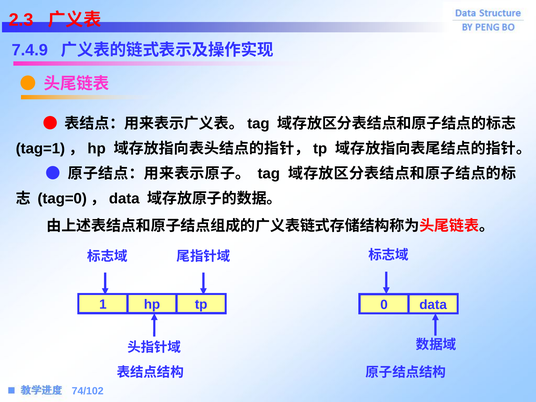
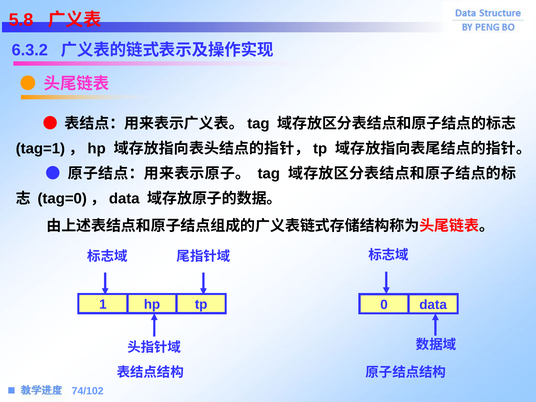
2.3: 2.3 -> 5.8
7.4.9: 7.4.9 -> 6.3.2
